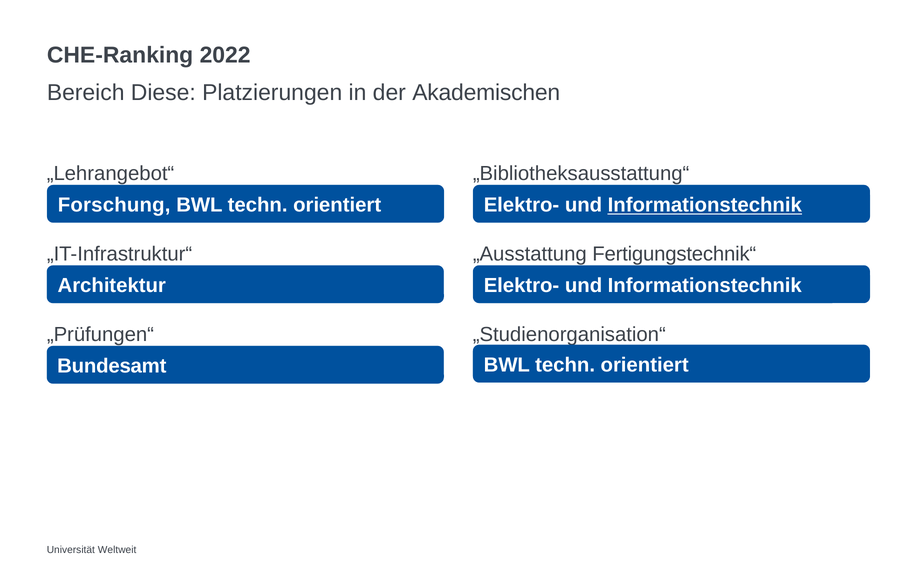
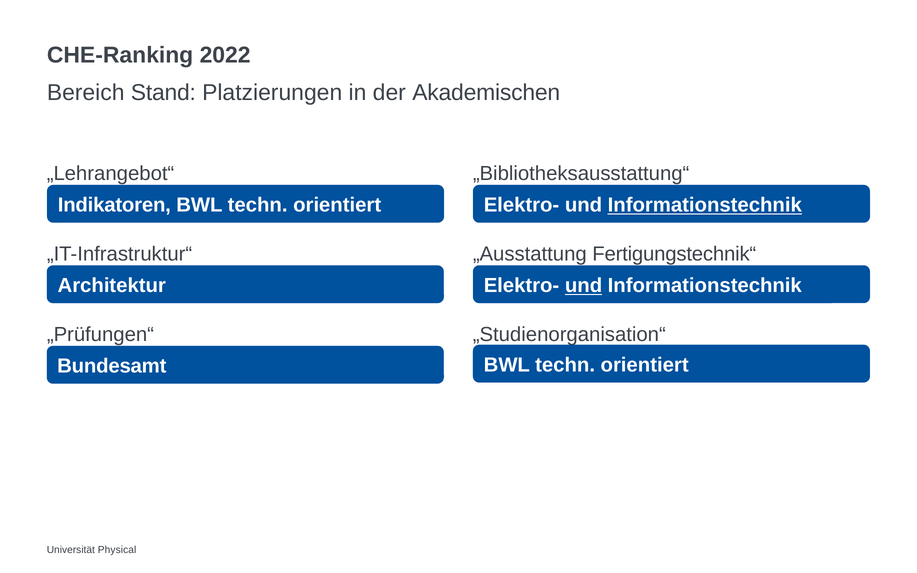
Diese: Diese -> Stand
Forschung: Forschung -> Indikatoren
und at (584, 286) underline: none -> present
Weltweit: Weltweit -> Physical
